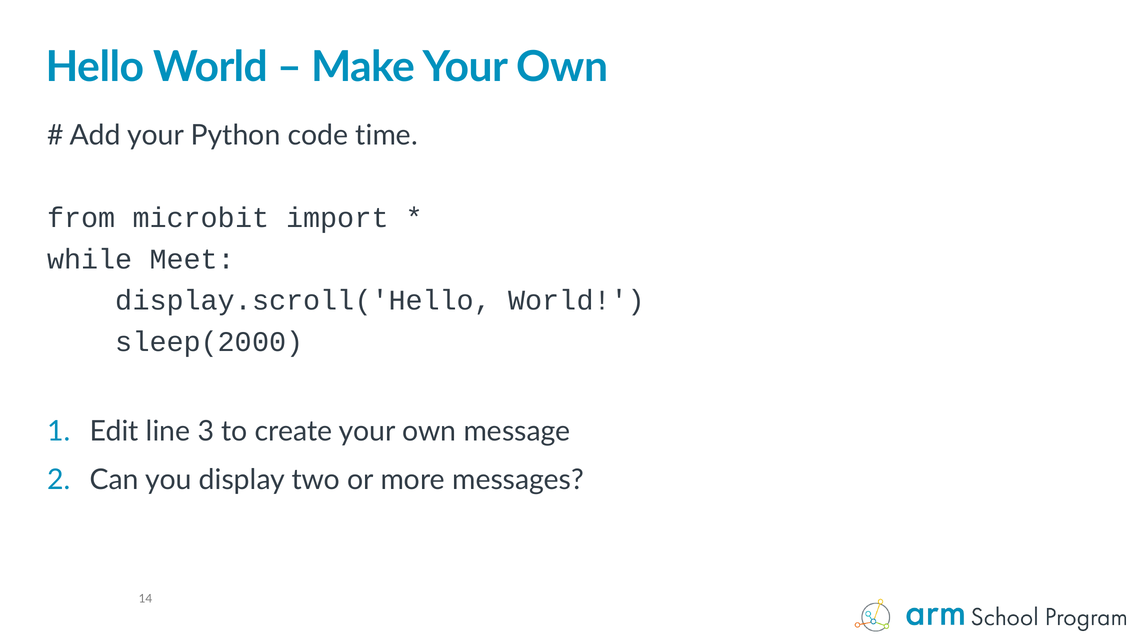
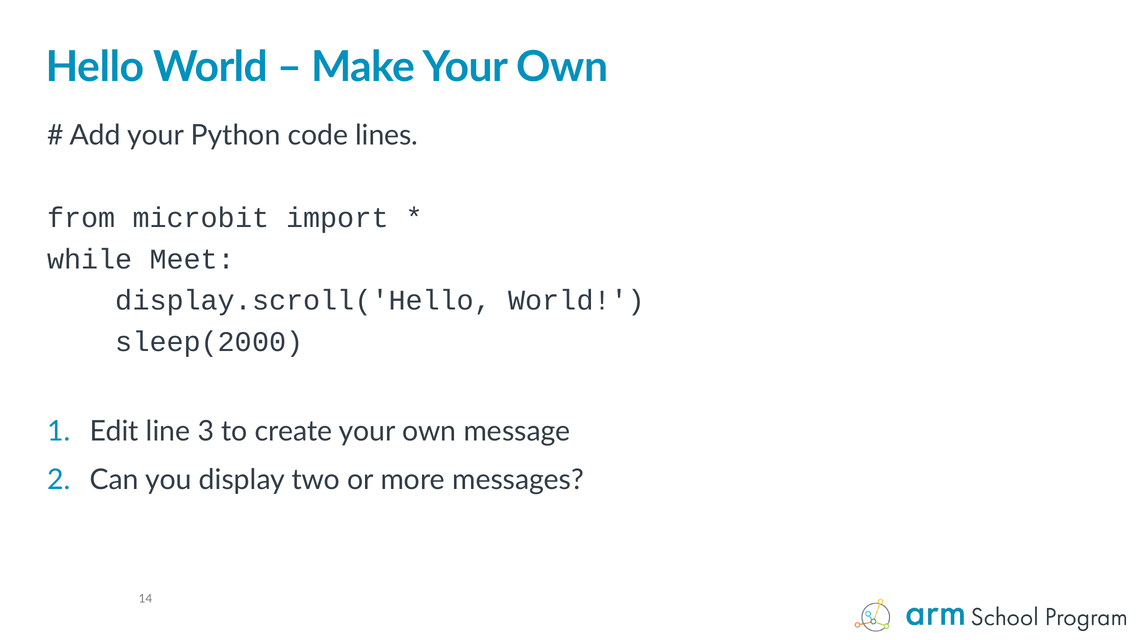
time: time -> lines
